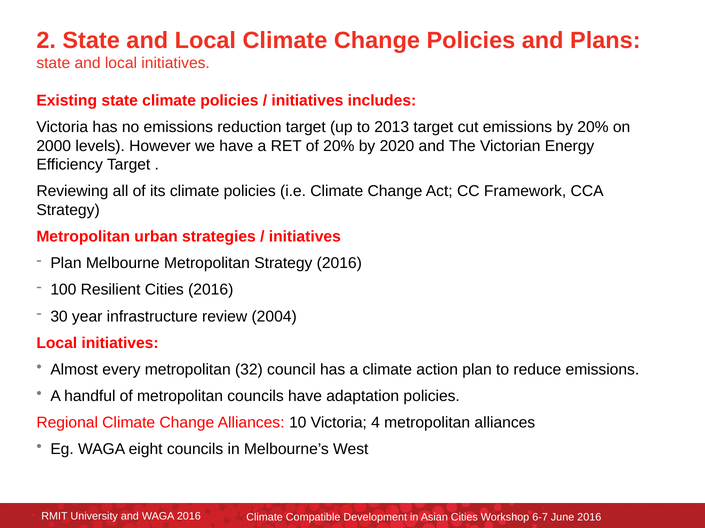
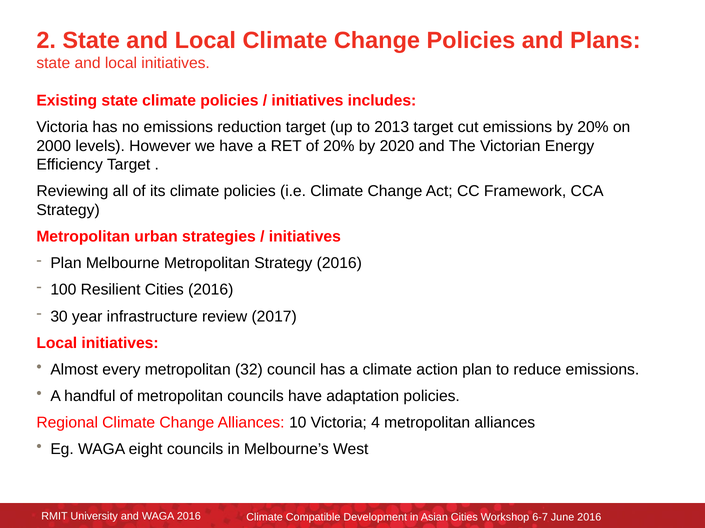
2004: 2004 -> 2017
